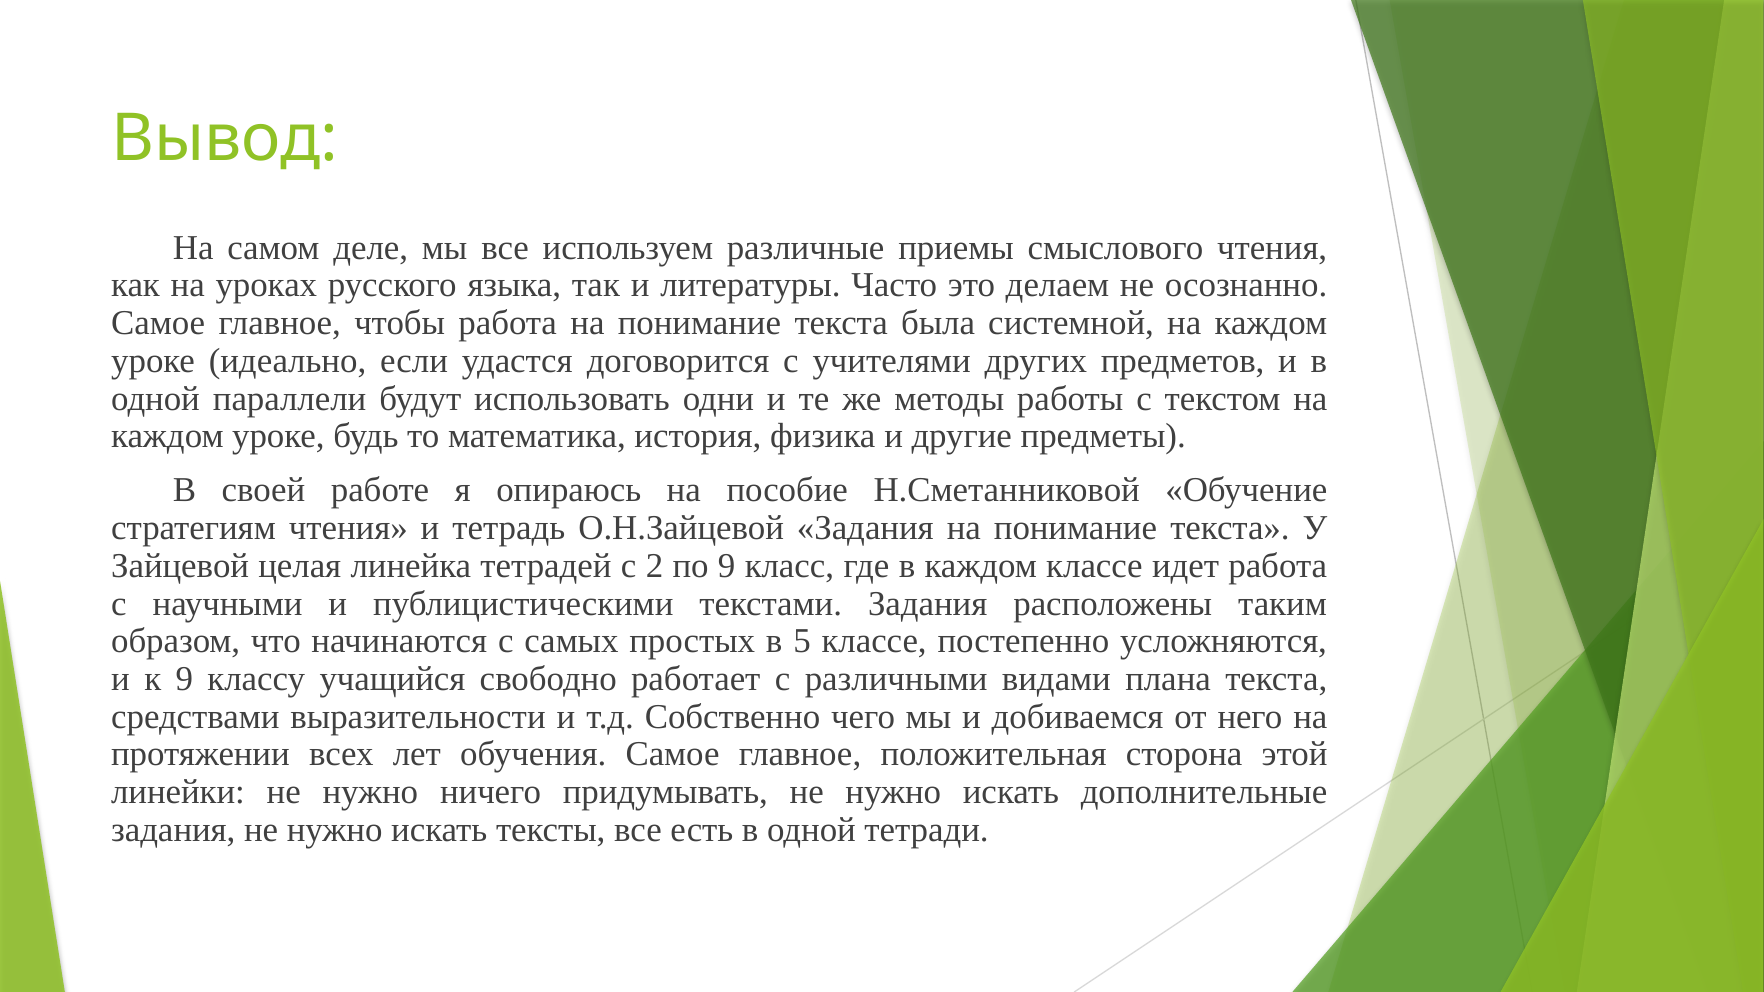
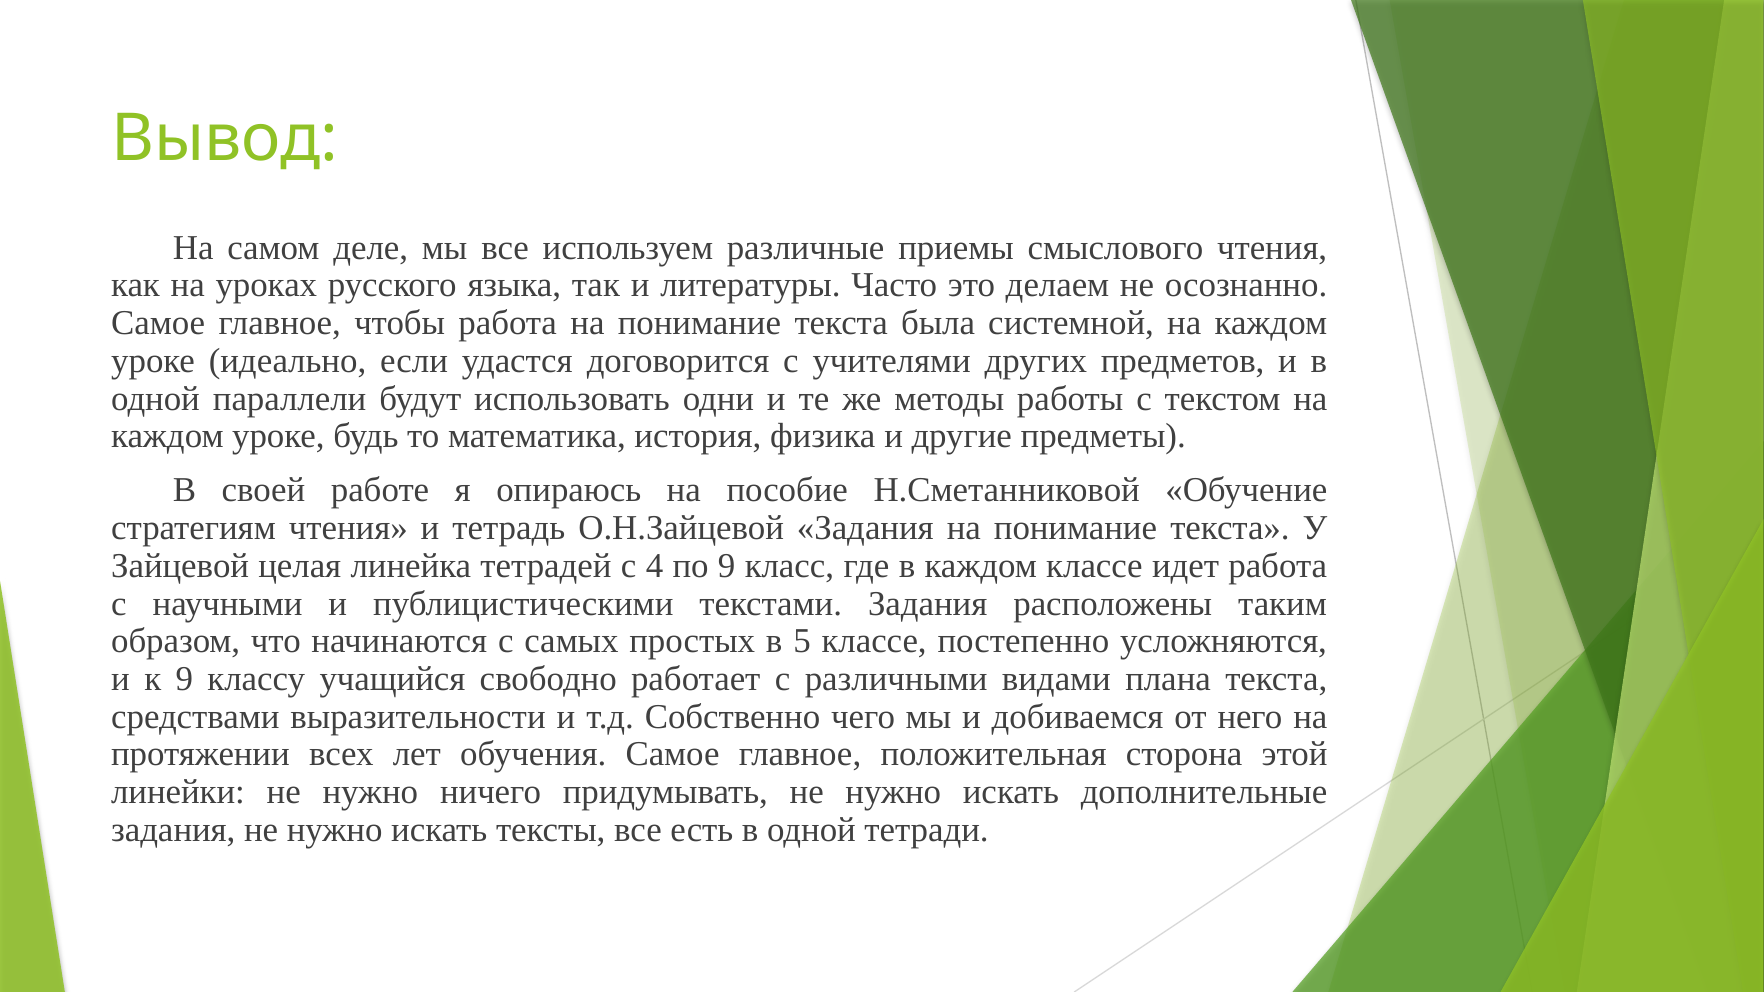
2: 2 -> 4
